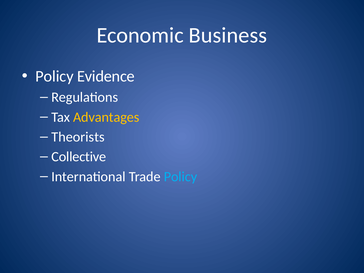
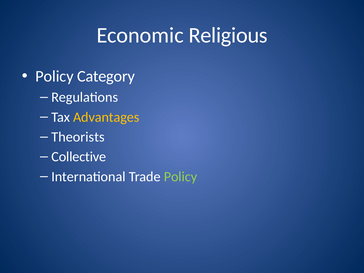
Business: Business -> Religious
Evidence: Evidence -> Category
Policy at (181, 177) colour: light blue -> light green
